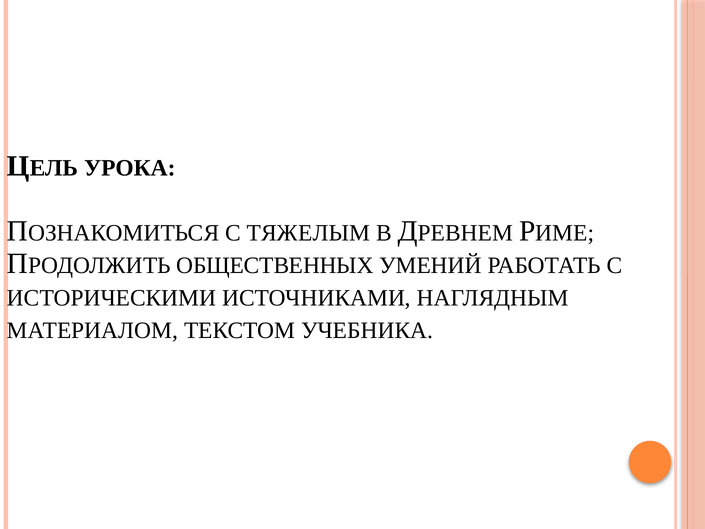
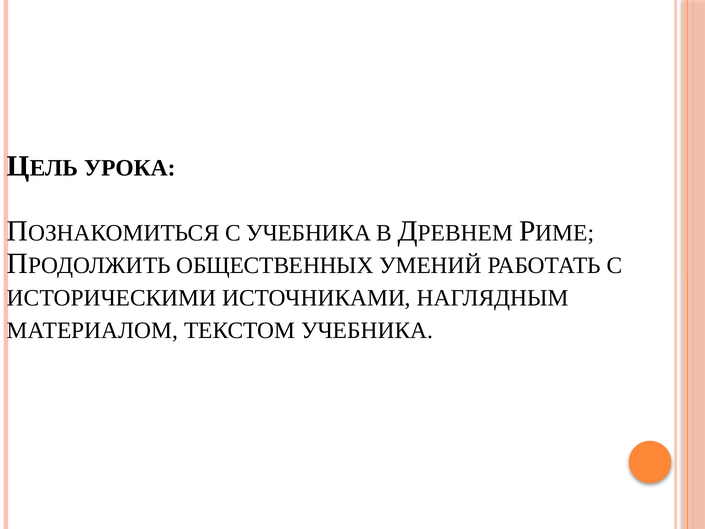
С ТЯЖЕЛЫМ: ТЯЖЕЛЫМ -> УЧЕБНИКА
